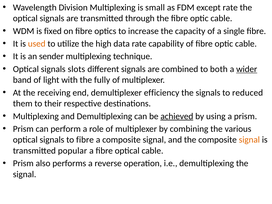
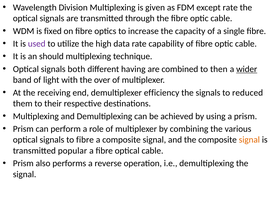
small: small -> given
used colour: orange -> purple
sender: sender -> should
slots: slots -> both
different signals: signals -> having
both: both -> then
fully: fully -> over
achieved underline: present -> none
